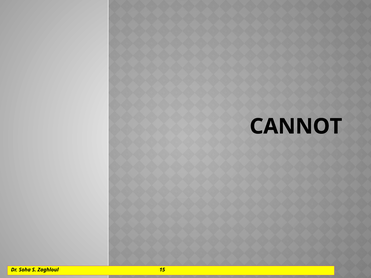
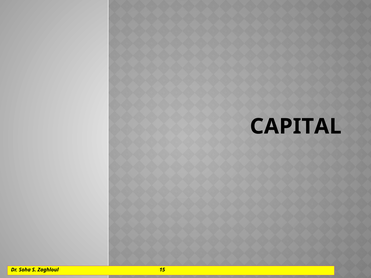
CANNOT: CANNOT -> CAPITAL
